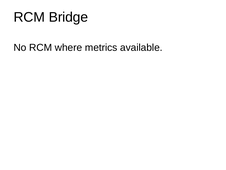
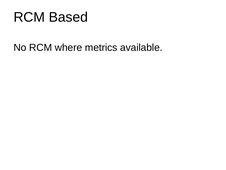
Bridge: Bridge -> Based
